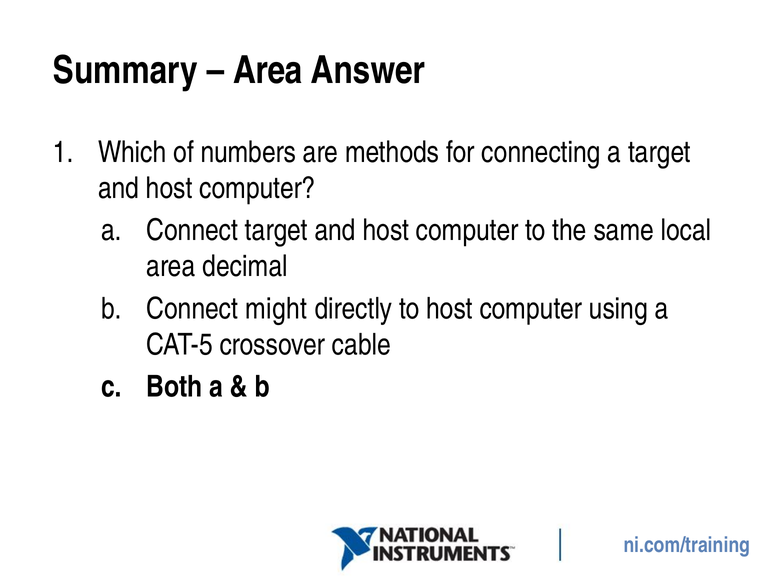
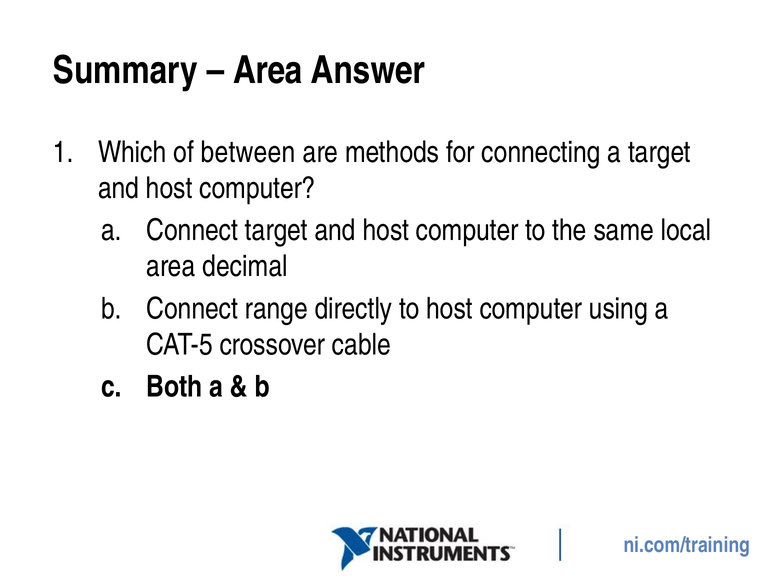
numbers: numbers -> between
might: might -> range
